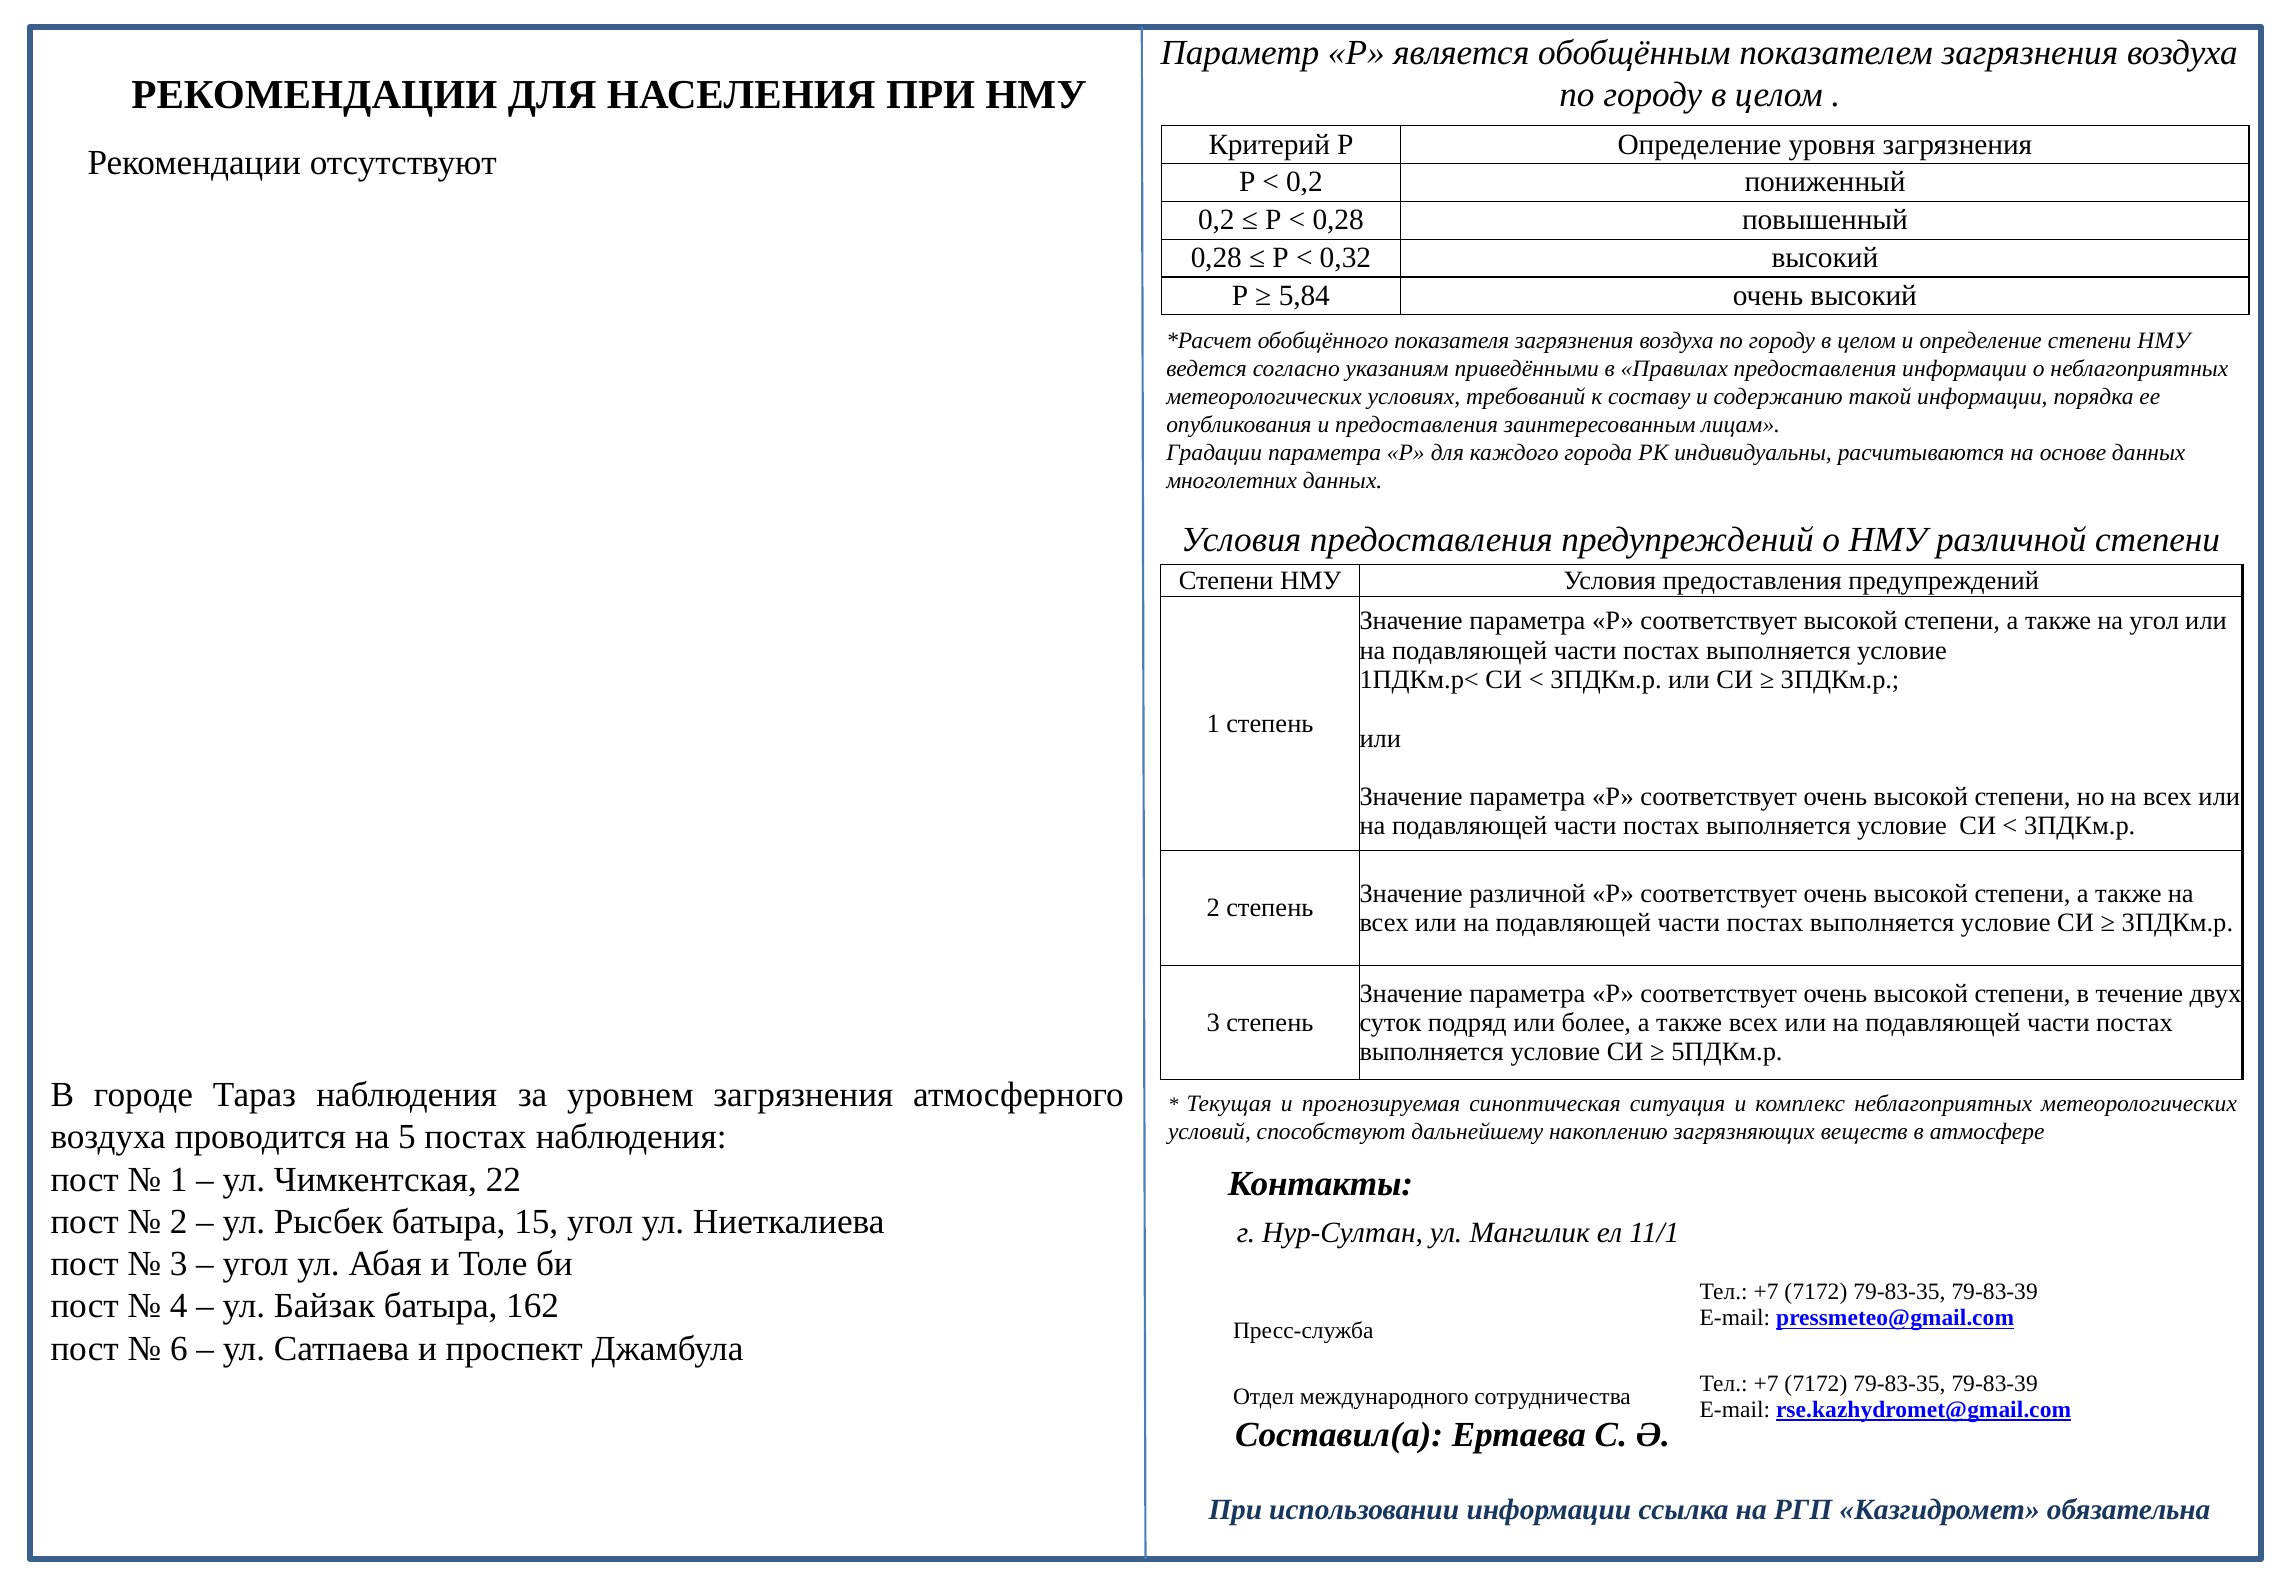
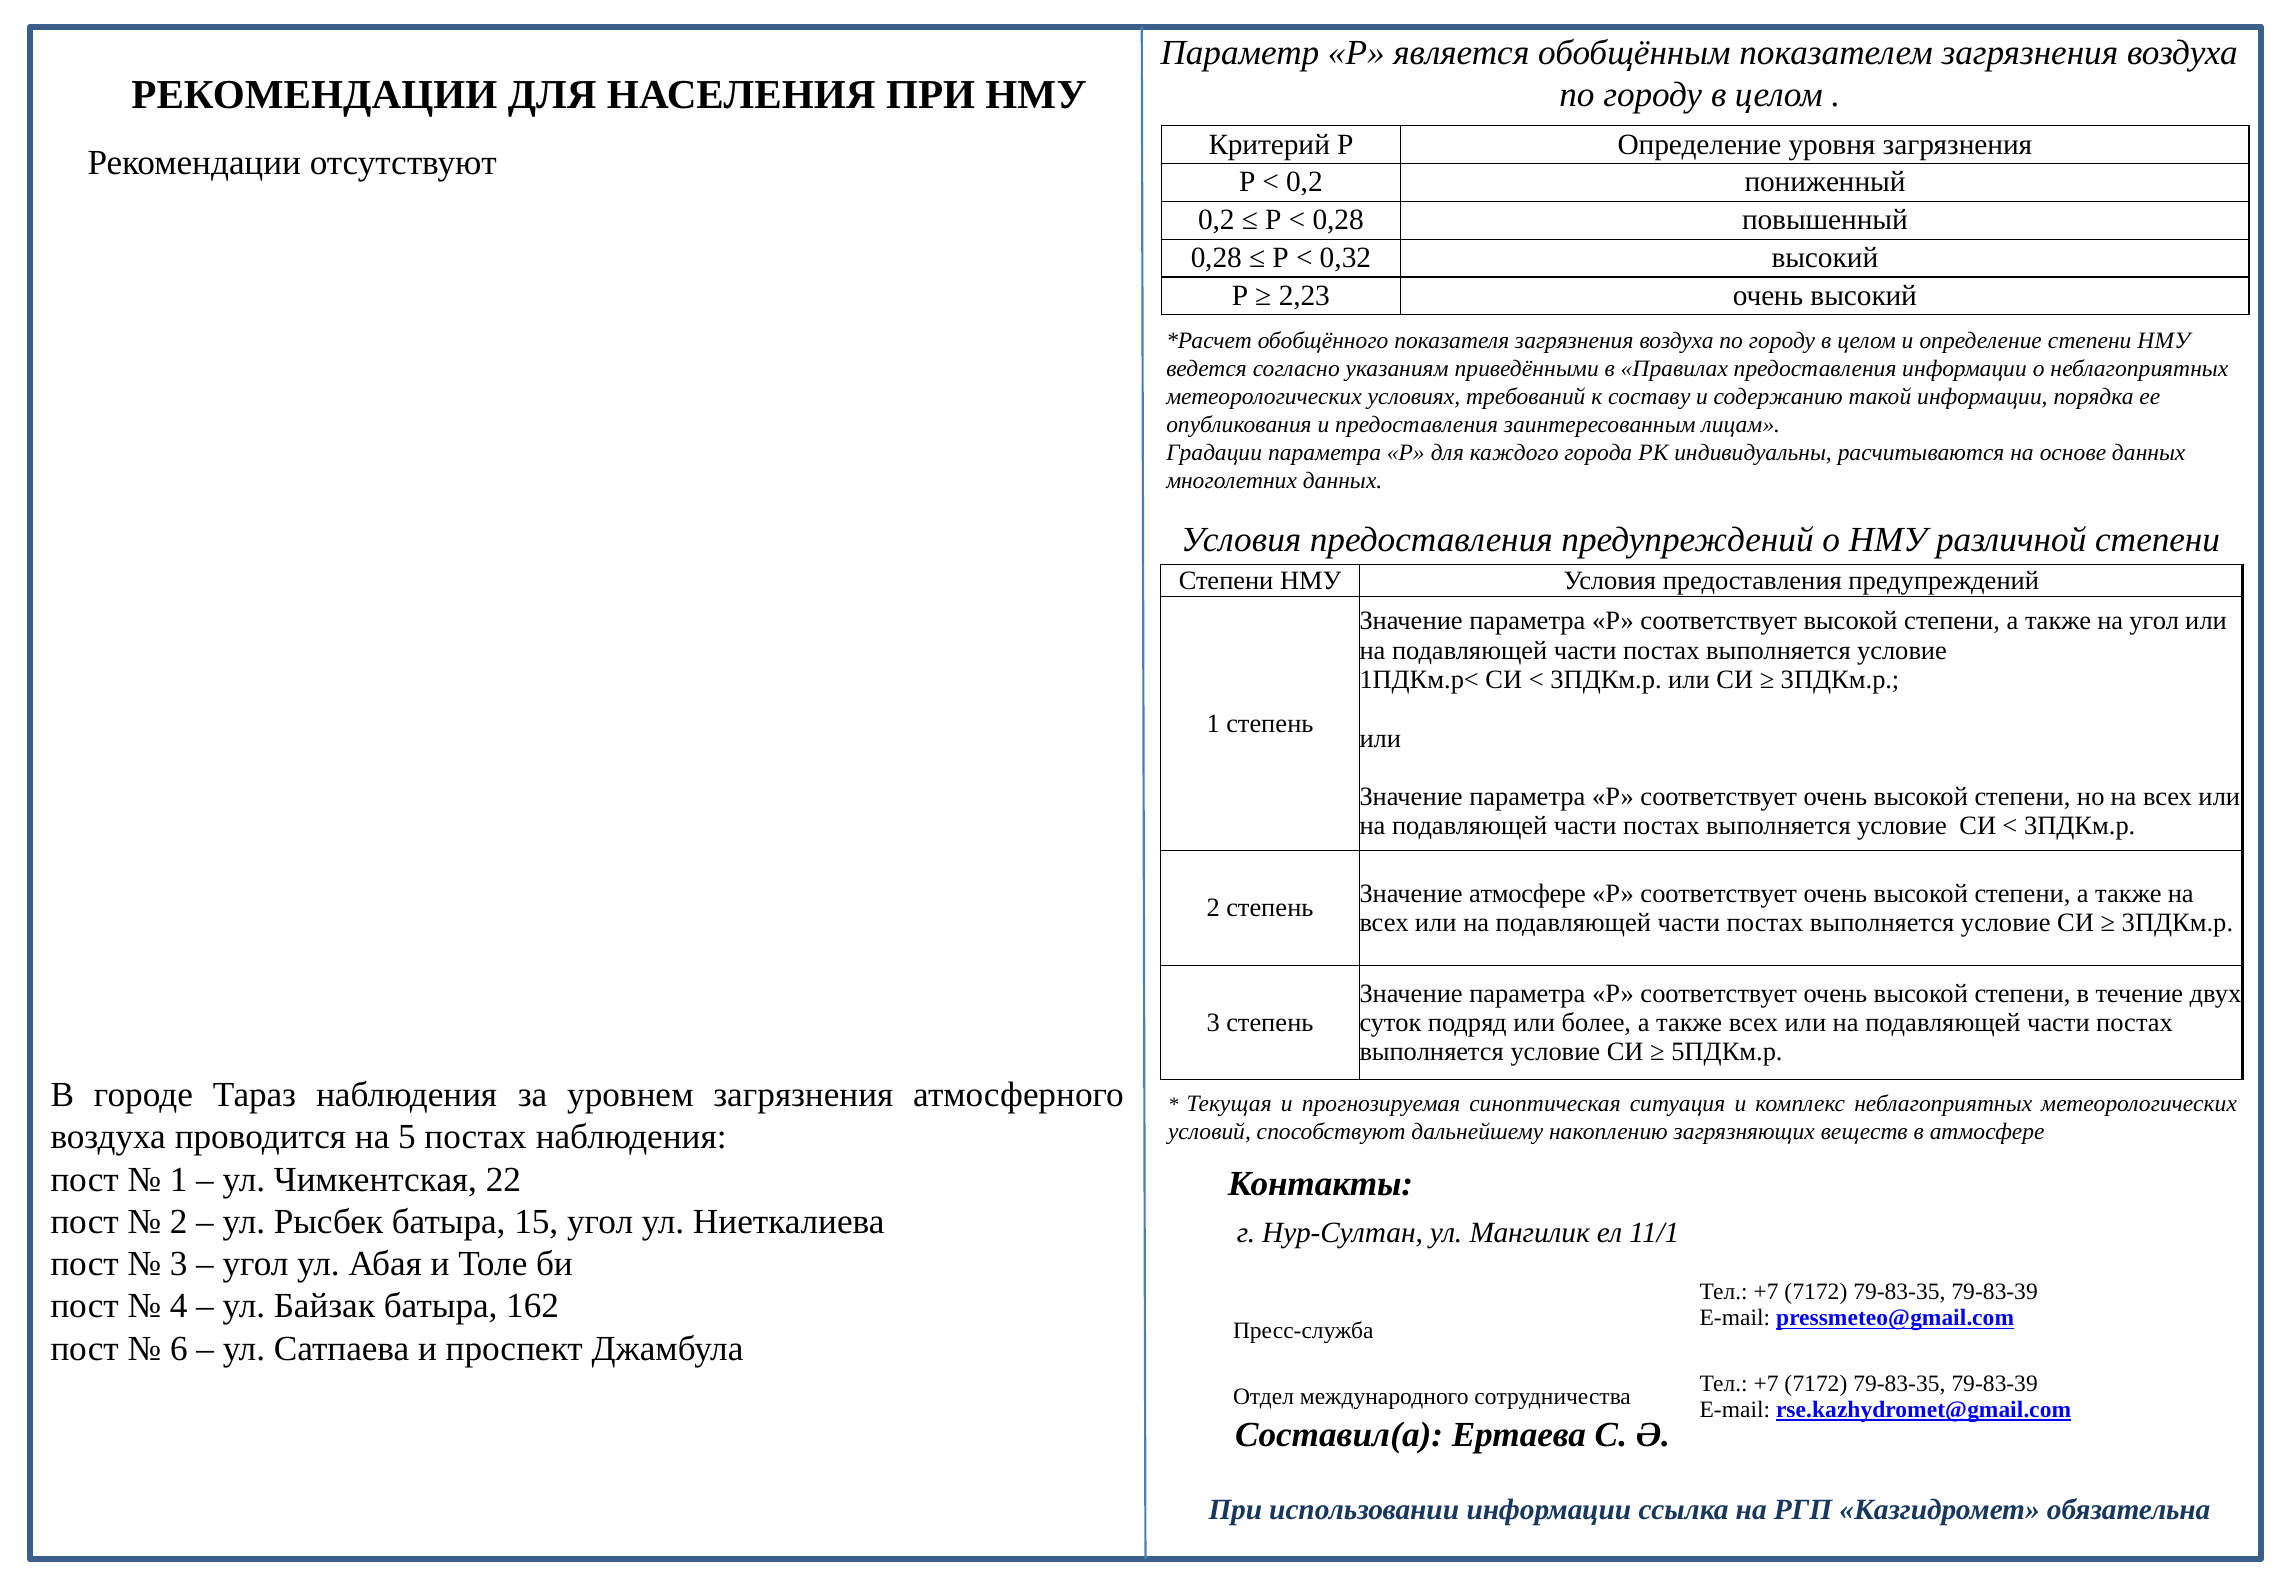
5,84: 5,84 -> 2,23
Значение различной: различной -> атмосфере
